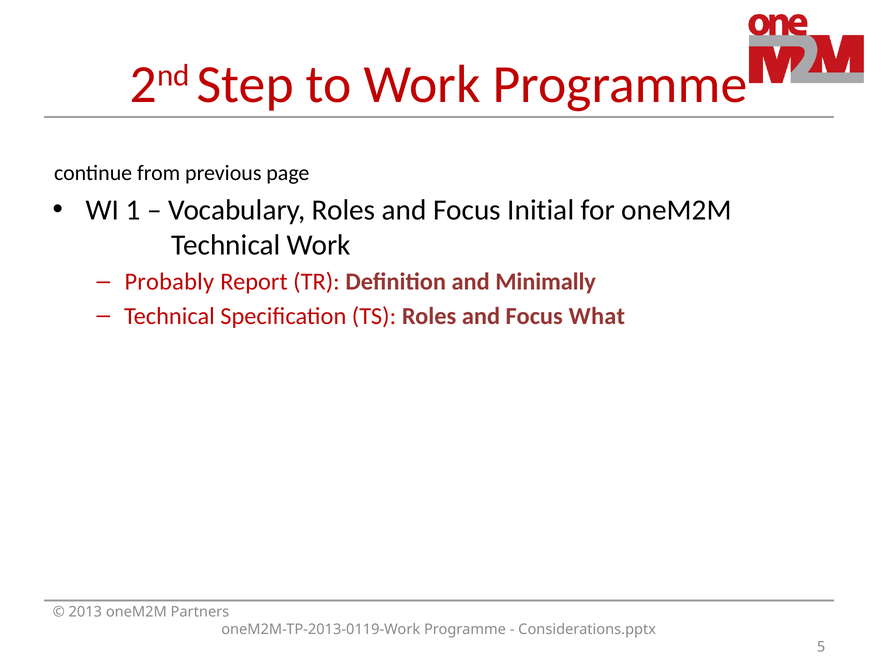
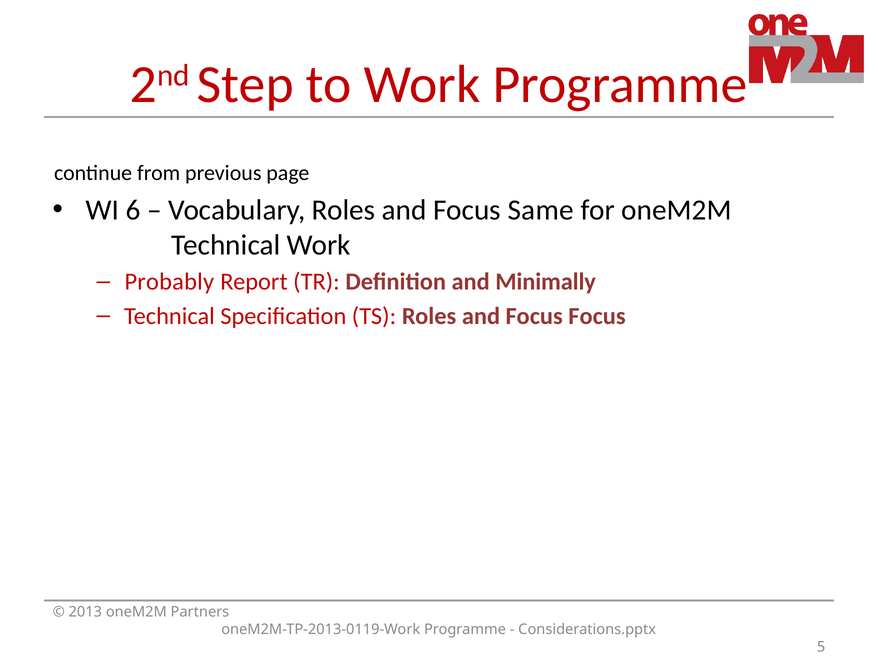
1: 1 -> 6
Initial: Initial -> Same
Focus What: What -> Focus
